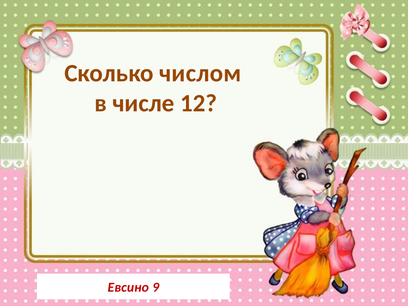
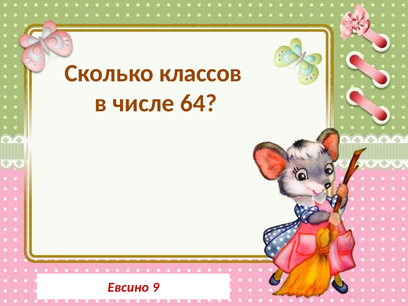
числом: числом -> классов
12: 12 -> 64
